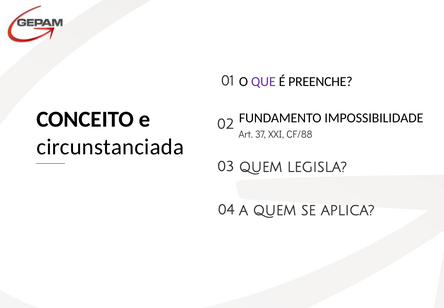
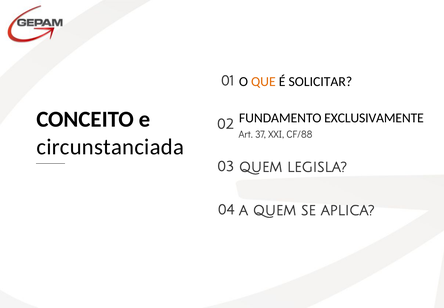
QUE colour: purple -> orange
PREENCHE: PREENCHE -> SOLICITAR
IMPOSSIBILIDADE: IMPOSSIBILIDADE -> EXCLUSIVAMENTE
